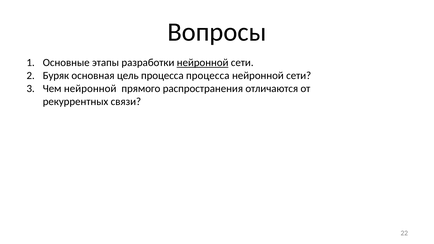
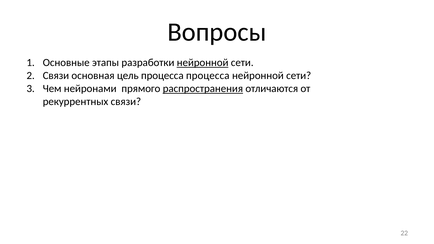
Буряк at (56, 76): Буряк -> Связи
Чем нейронной: нейронной -> нейронами
распространения underline: none -> present
